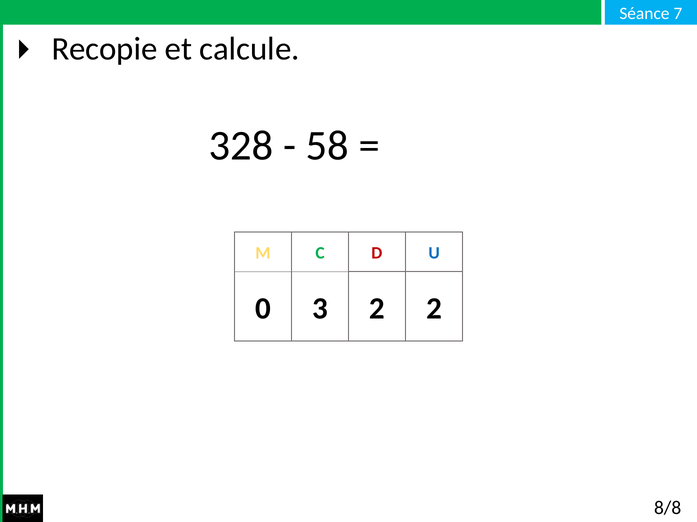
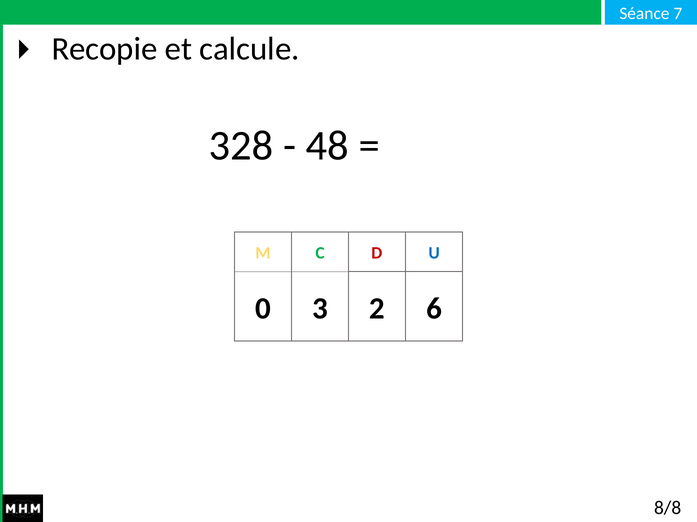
58: 58 -> 48
2 2: 2 -> 6
